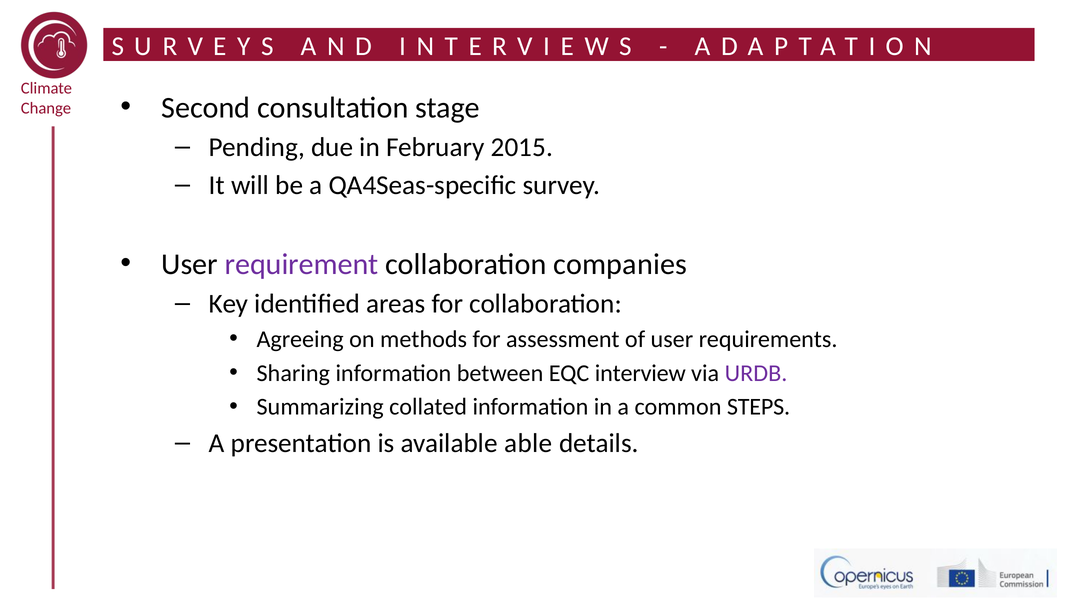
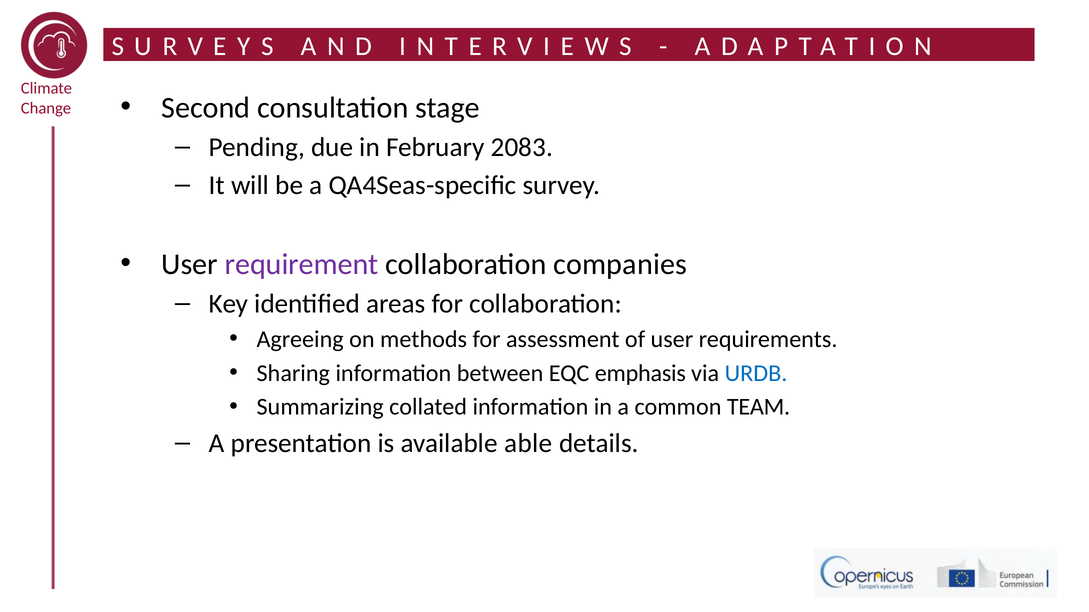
2015: 2015 -> 2083
interview: interview -> emphasis
URDB colour: purple -> blue
STEPS: STEPS -> TEAM
